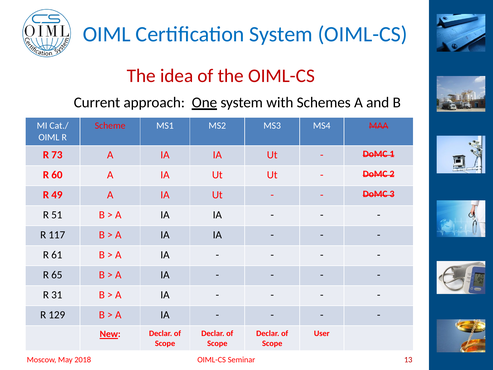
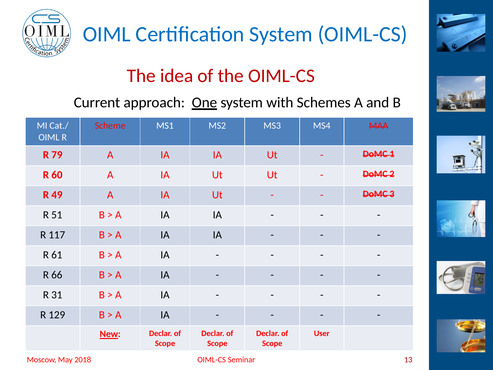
73: 73 -> 79
65: 65 -> 66
